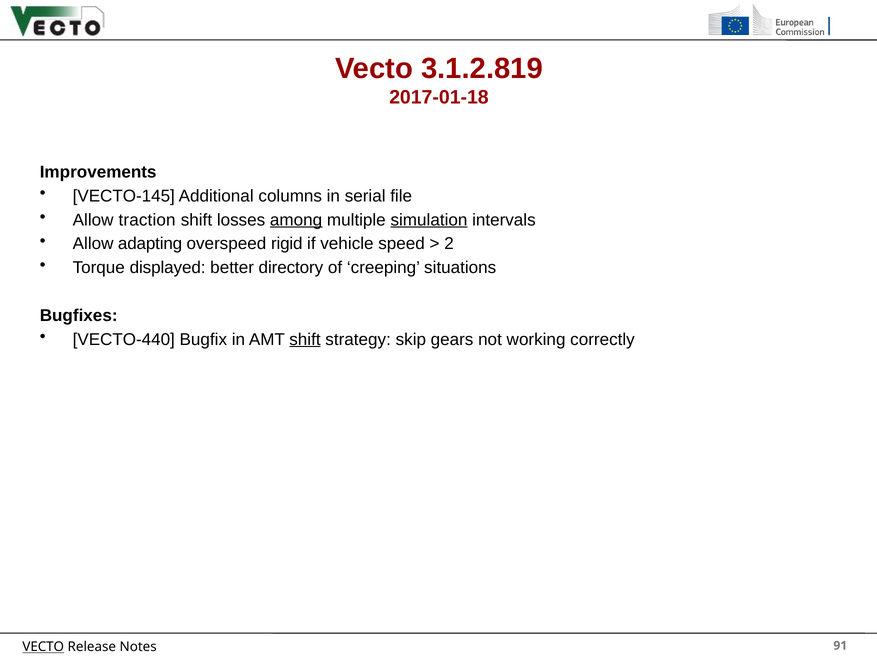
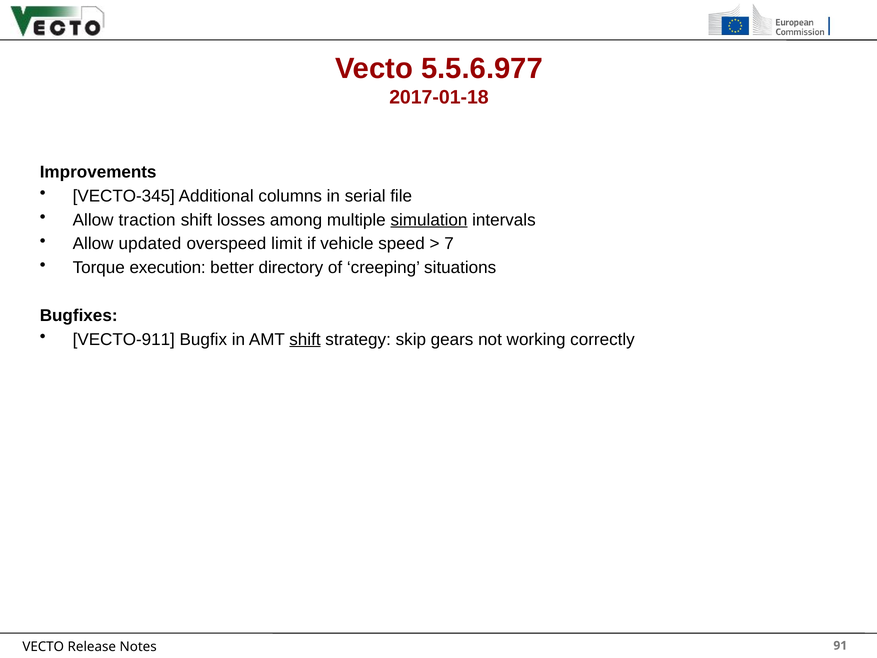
3.1.2.819: 3.1.2.819 -> 5.5.6.977
VECTO-145: VECTO-145 -> VECTO-345
among underline: present -> none
adapting: adapting -> updated
rigid: rigid -> limit
2: 2 -> 7
displayed: displayed -> execution
VECTO-440: VECTO-440 -> VECTO-911
VECTO at (43, 647) underline: present -> none
